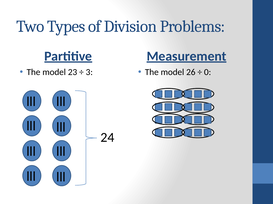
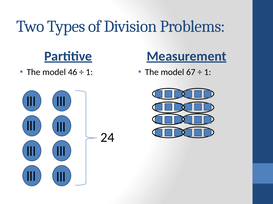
23: 23 -> 46
3 at (89, 72): 3 -> 1
26: 26 -> 67
0 at (208, 72): 0 -> 1
